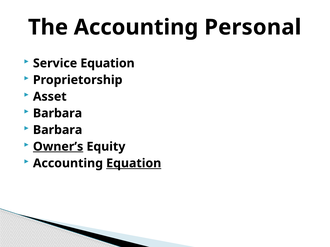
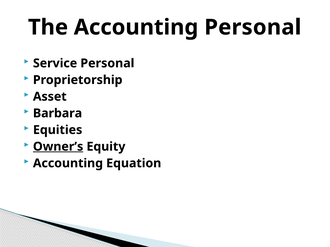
Service Equation: Equation -> Personal
Barbara at (58, 130): Barbara -> Equities
Equation at (134, 164) underline: present -> none
